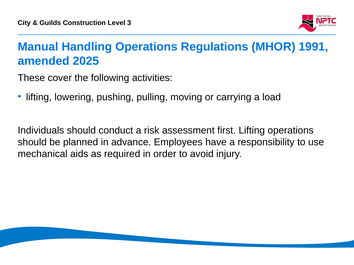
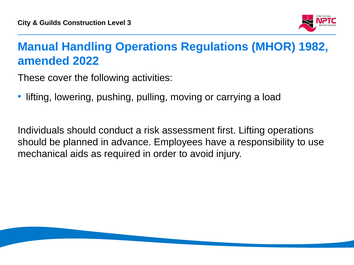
1991: 1991 -> 1982
2025: 2025 -> 2022
